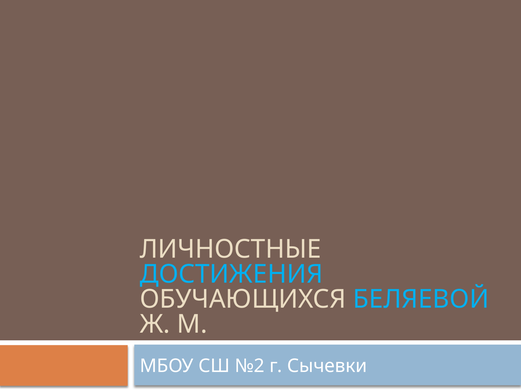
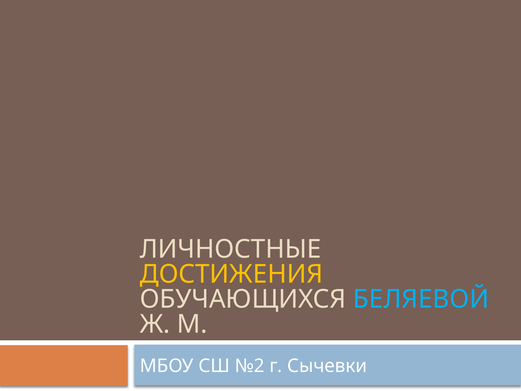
ДОСТИЖЕНИЯ colour: light blue -> yellow
